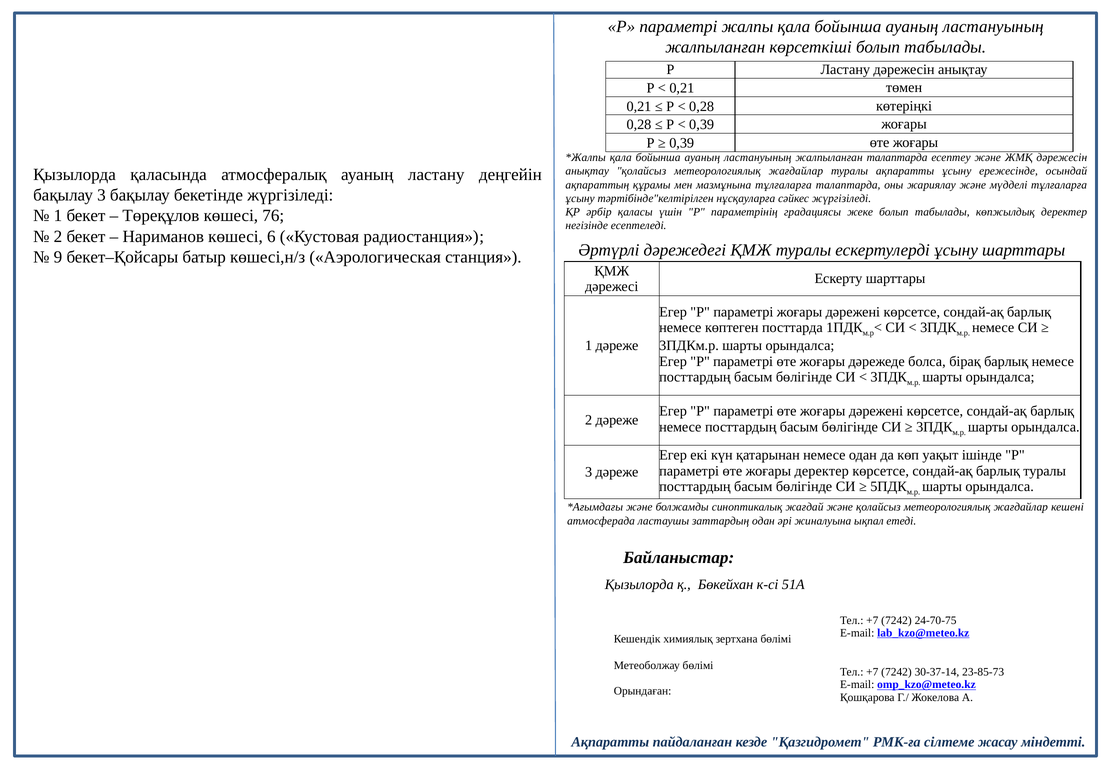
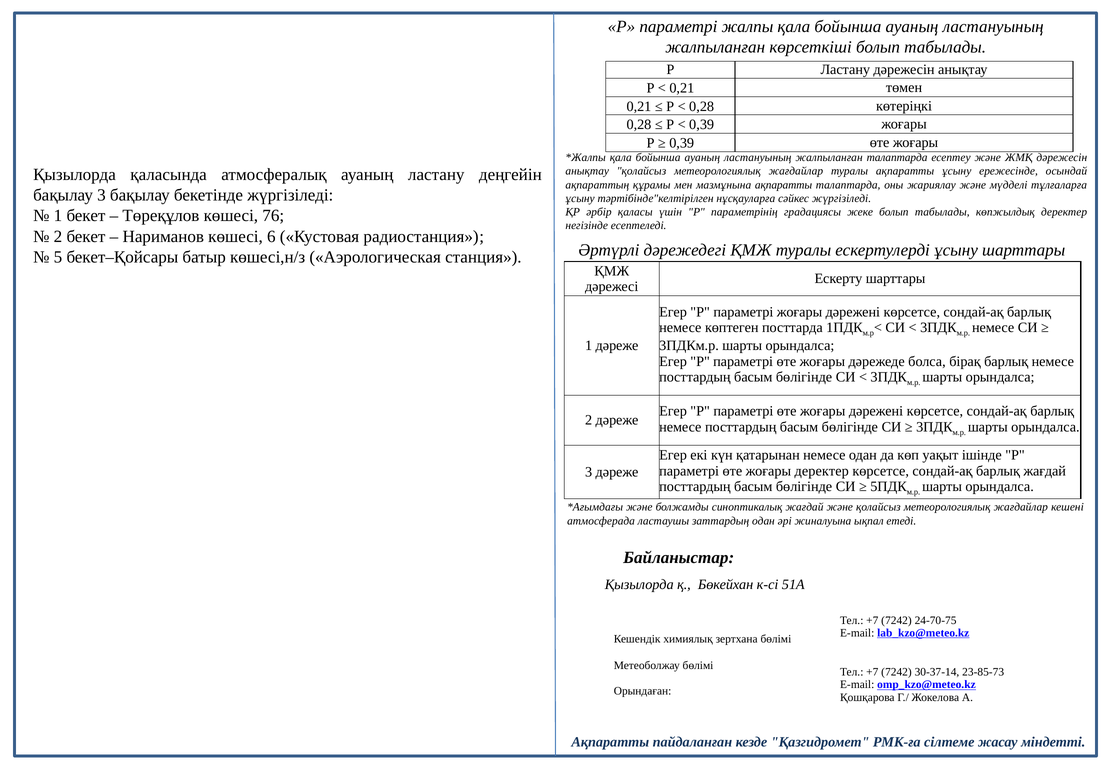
мазмұнына тұлғаларға: тұлғаларға -> ақпаратты
9: 9 -> 5
барлық туралы: туралы -> жағдай
